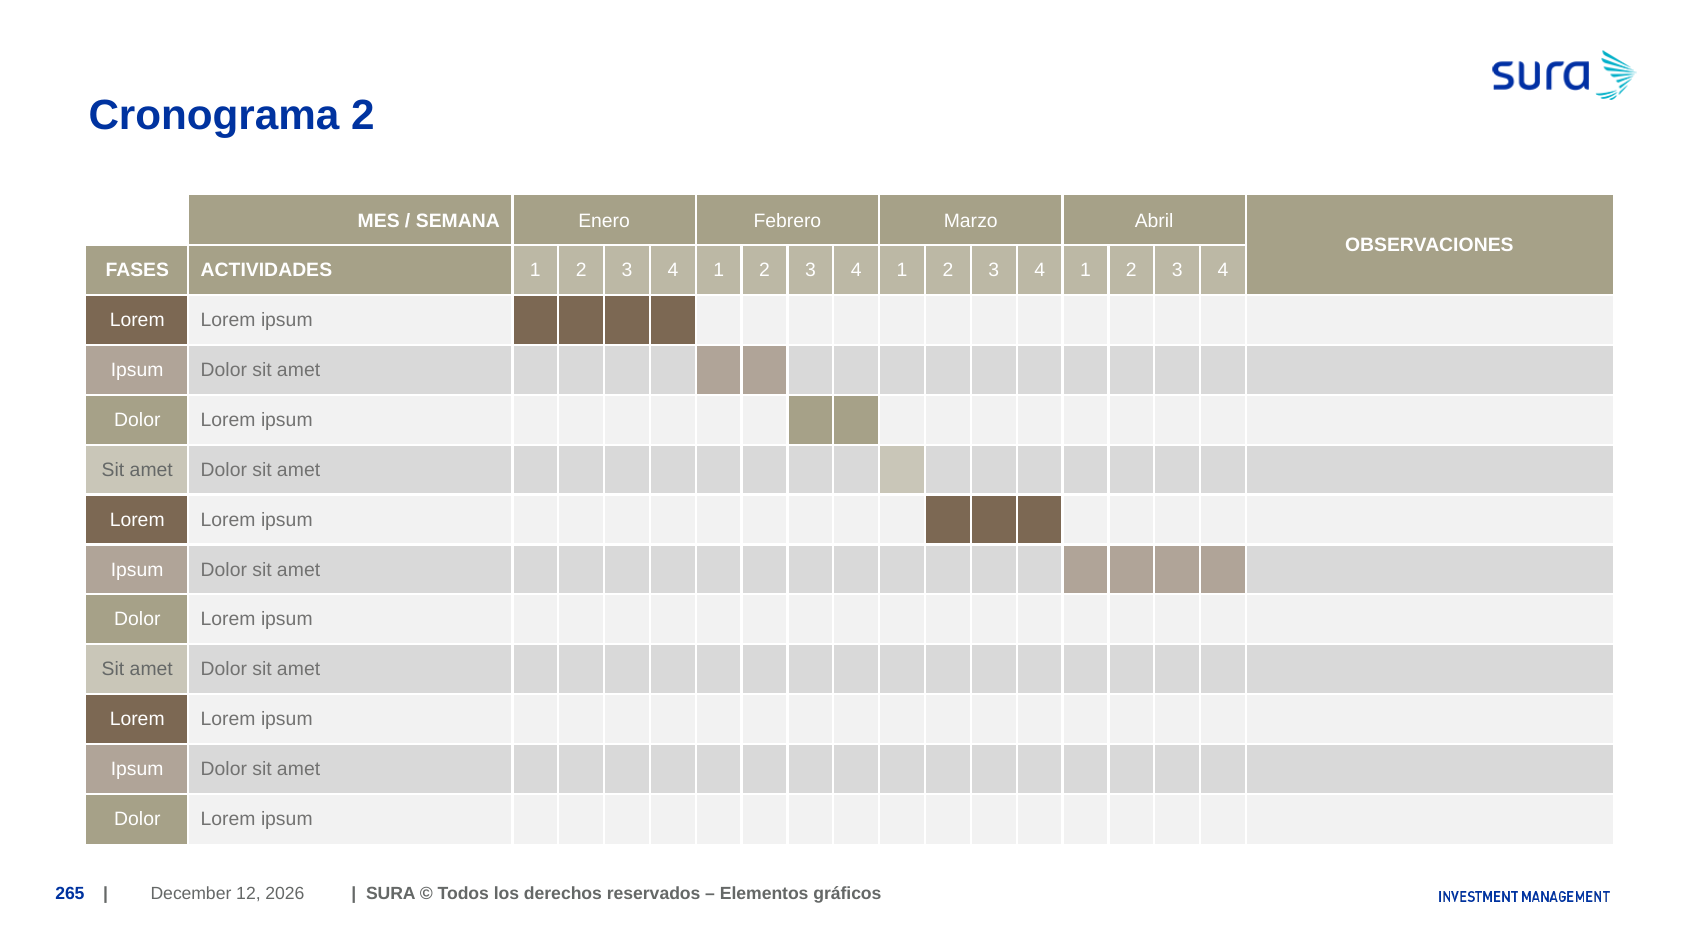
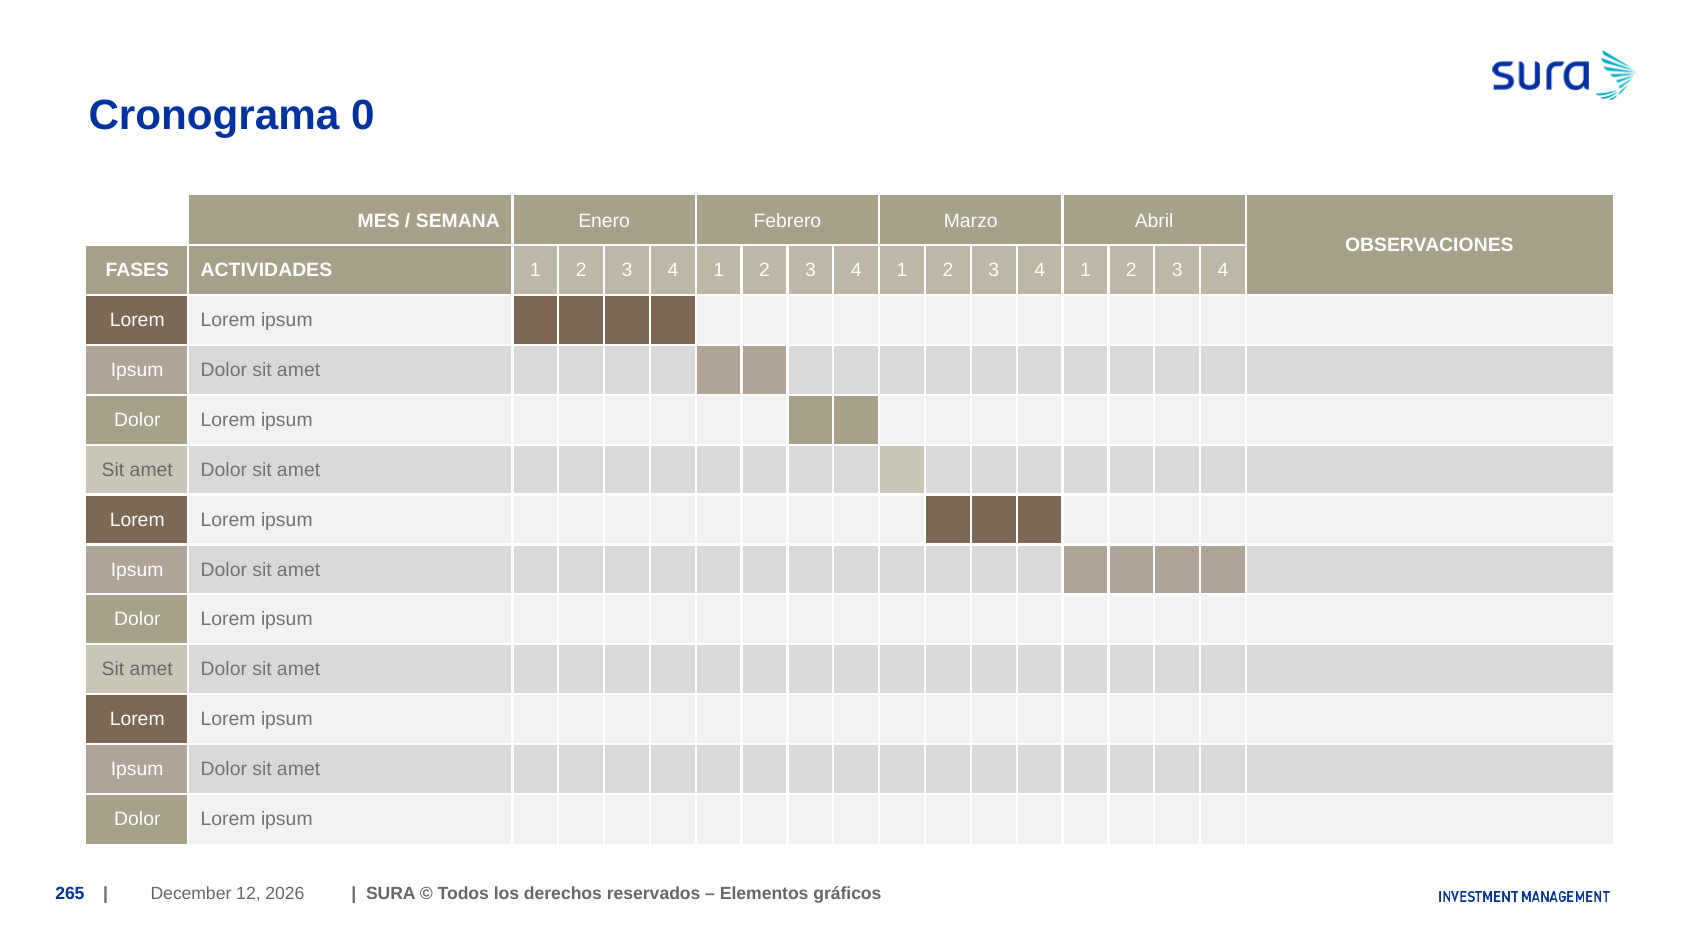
Cronograma 2: 2 -> 0
